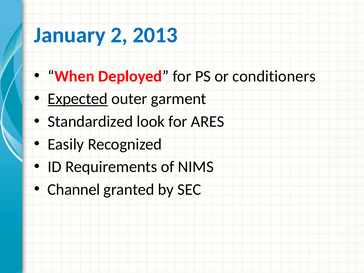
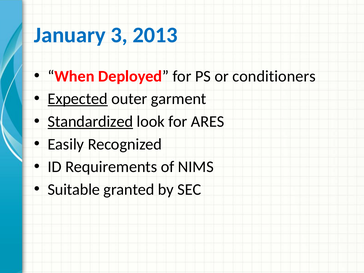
2: 2 -> 3
Standardized underline: none -> present
Channel: Channel -> Suitable
